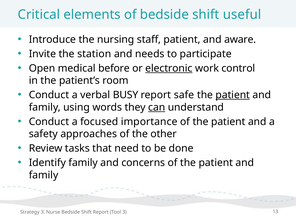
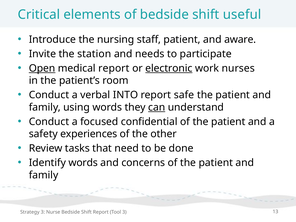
Open underline: none -> present
medical before: before -> report
control: control -> nurses
BUSY: BUSY -> INTO
patient at (233, 95) underline: present -> none
importance: importance -> confidential
approaches: approaches -> experiences
Identify family: family -> words
